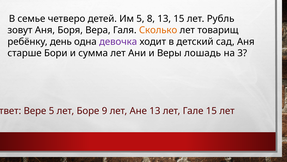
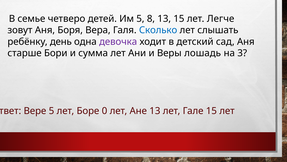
Рубль: Рубль -> Легче
Сколько colour: orange -> blue
товарищ: товарищ -> слышать
9: 9 -> 0
